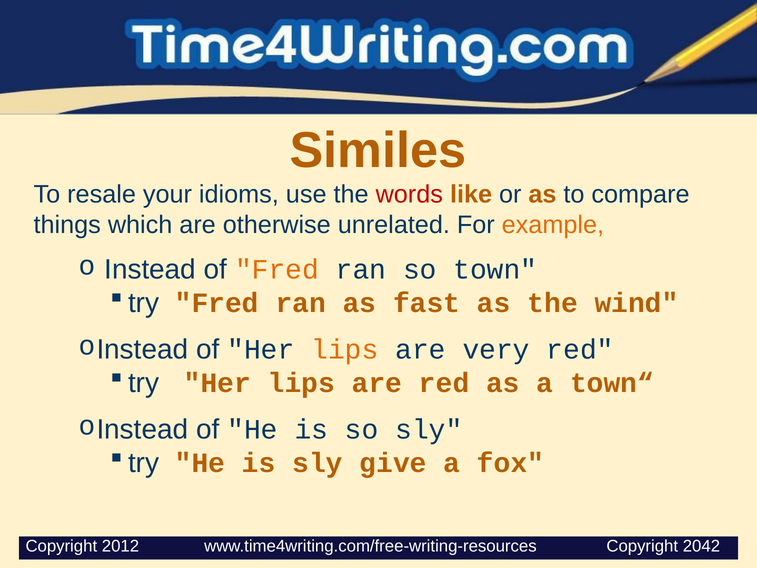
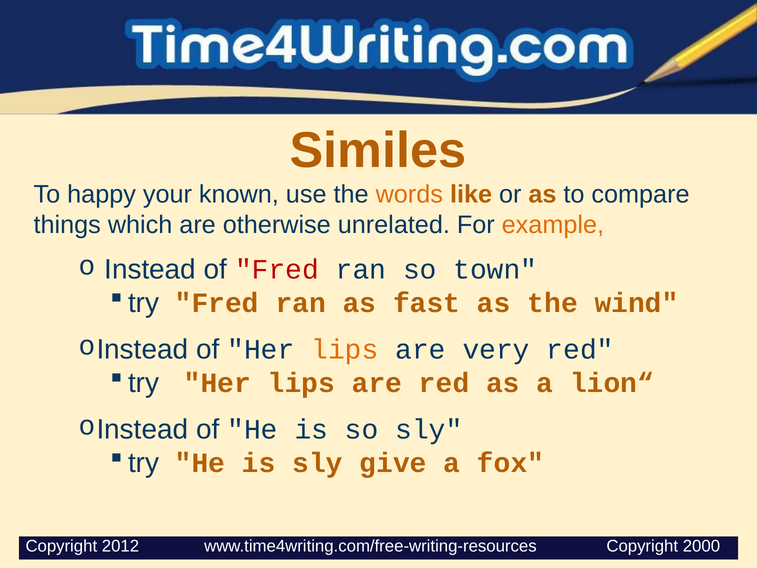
resale: resale -> happy
idioms: idioms -> known
words colour: red -> orange
Fred at (277, 269) colour: orange -> red
town“: town“ -> lion“
2042: 2042 -> 2000
